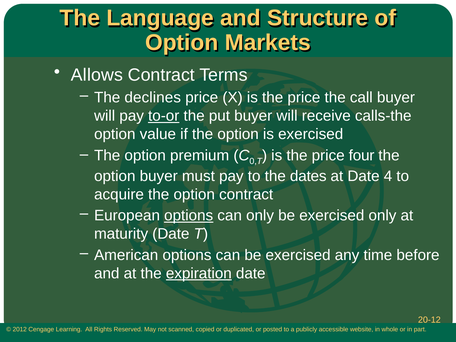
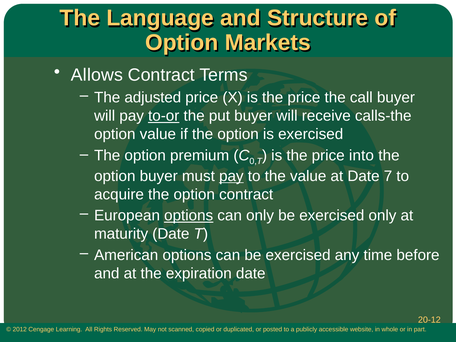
declines: declines -> adjusted
four: four -> into
pay at (231, 176) underline: none -> present
the dates: dates -> value
4: 4 -> 7
expiration underline: present -> none
